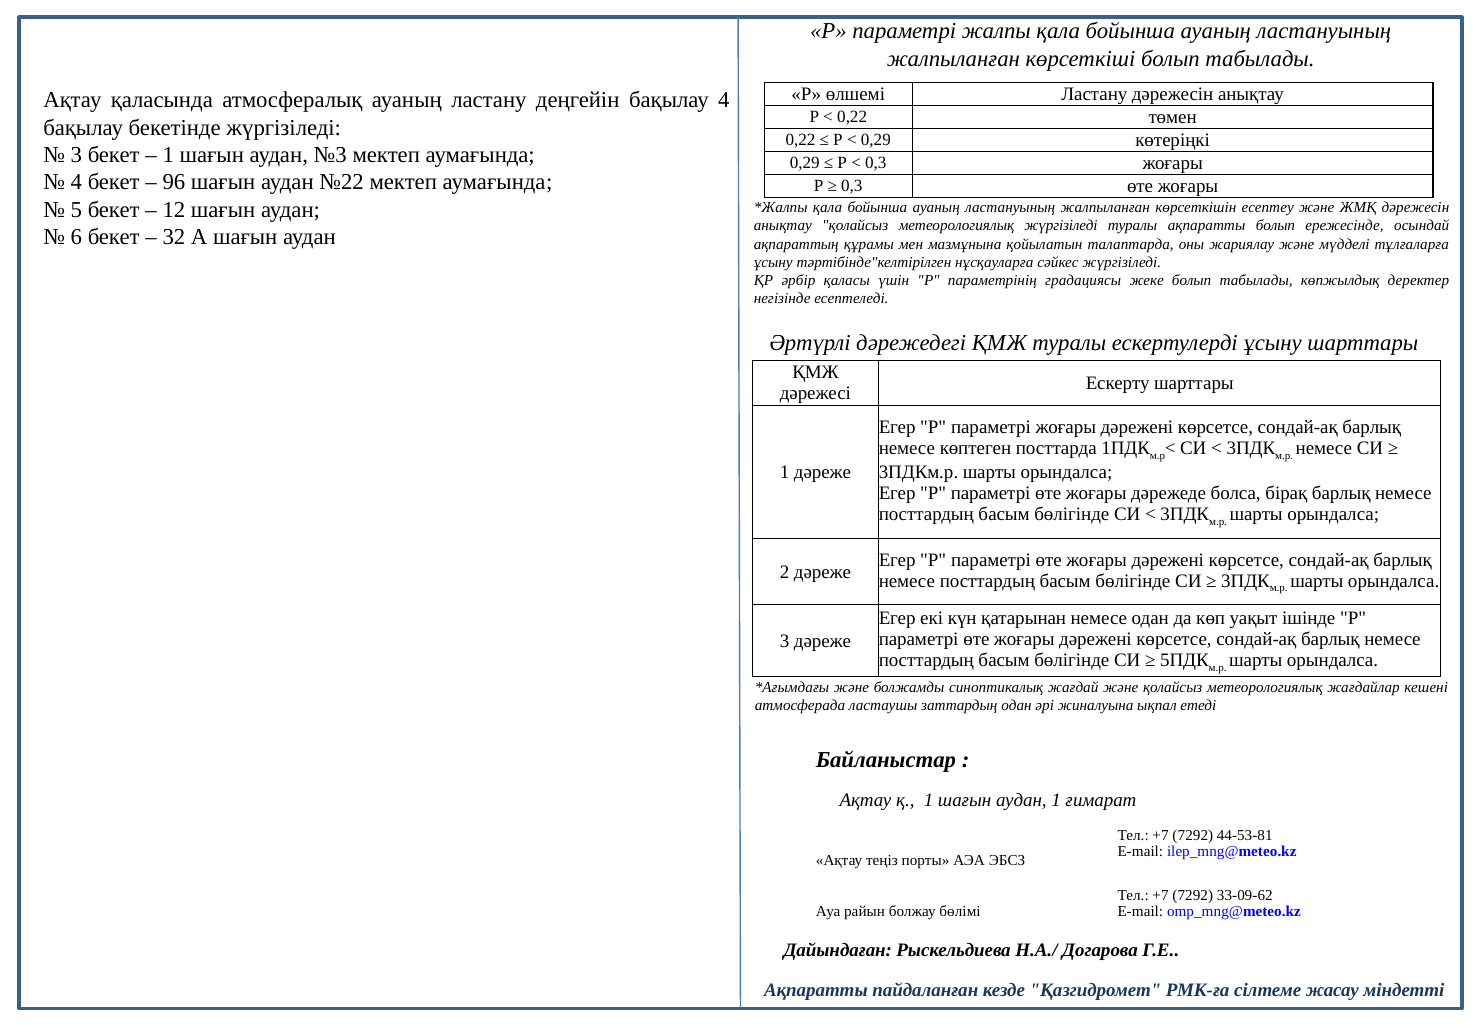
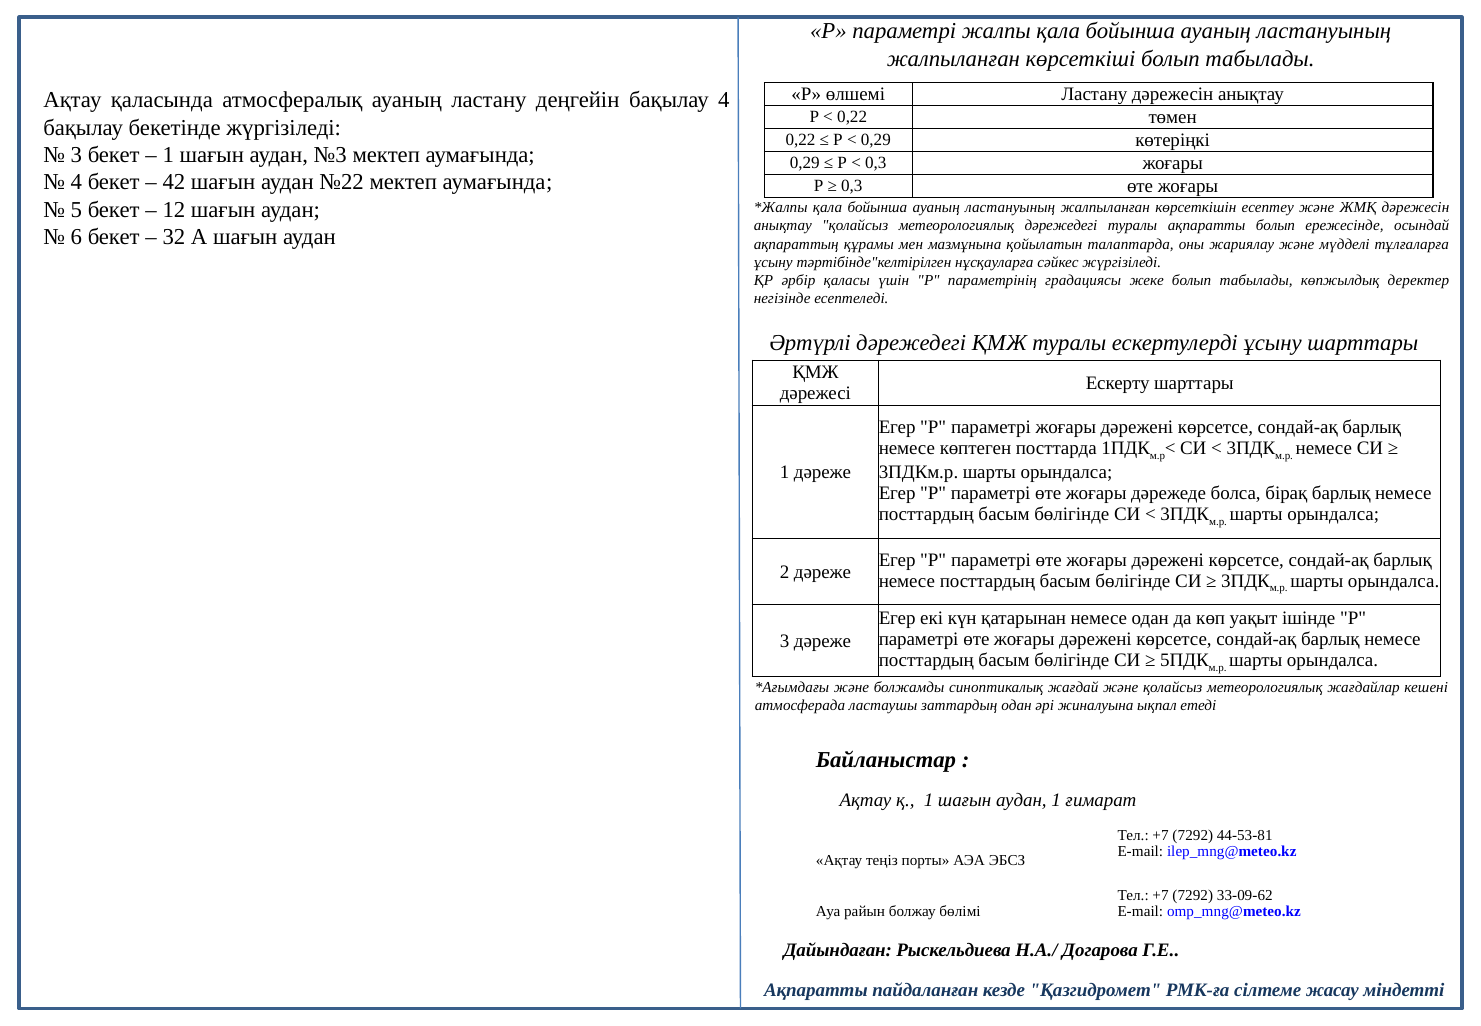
96: 96 -> 42
метеорологиялық жүргізіледі: жүргізіледі -> дәрежедегі
